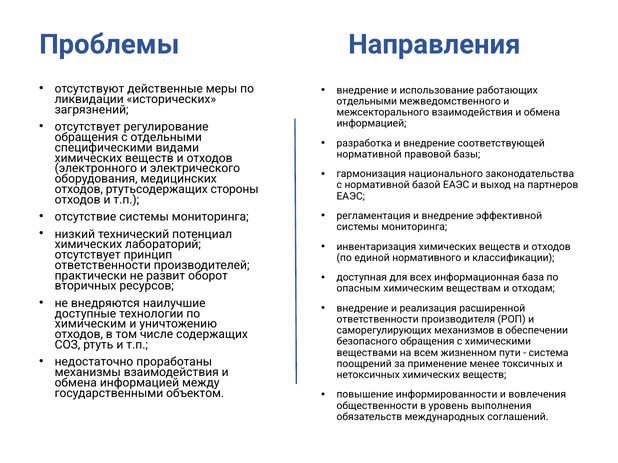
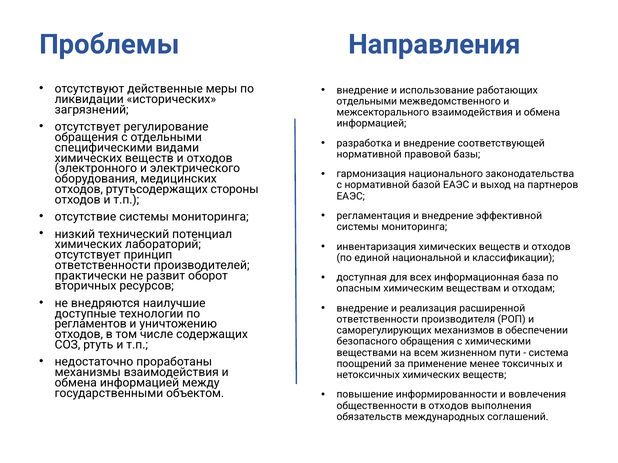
нормативного: нормативного -> национальной
химическим at (91, 324): химическим -> регламентов
в уровень: уровень -> отходов
